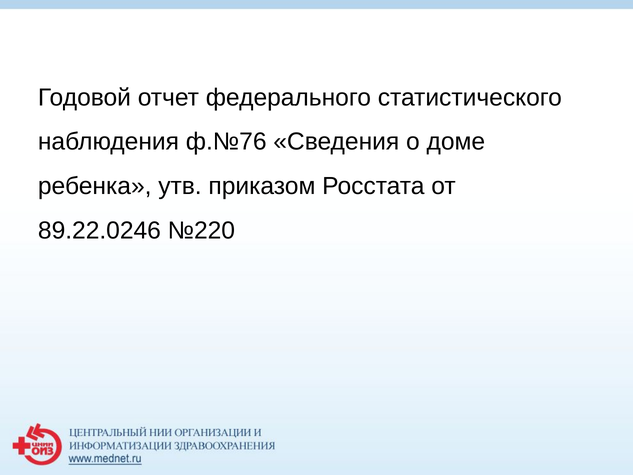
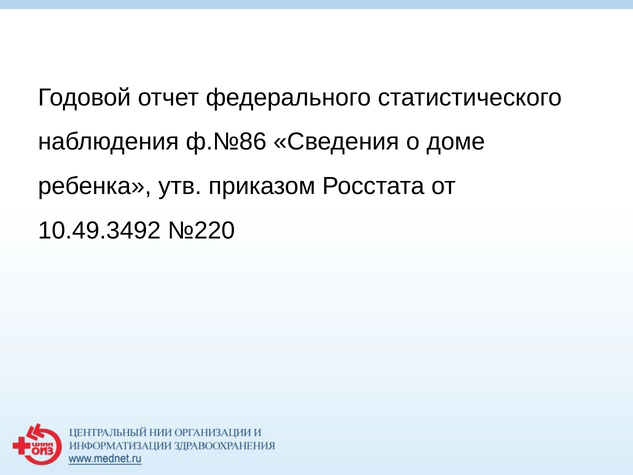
ф.№76: ф.№76 -> ф.№86
89.22.0246: 89.22.0246 -> 10.49.3492
